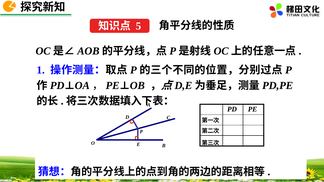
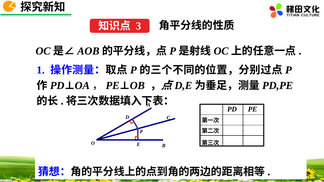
5: 5 -> 3
